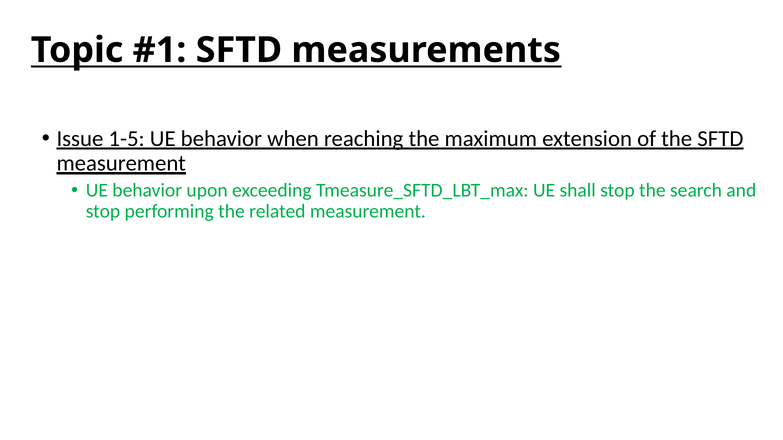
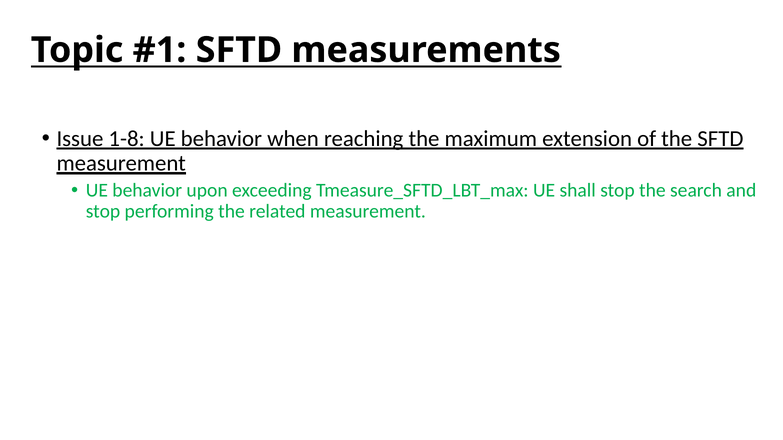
1-5: 1-5 -> 1-8
